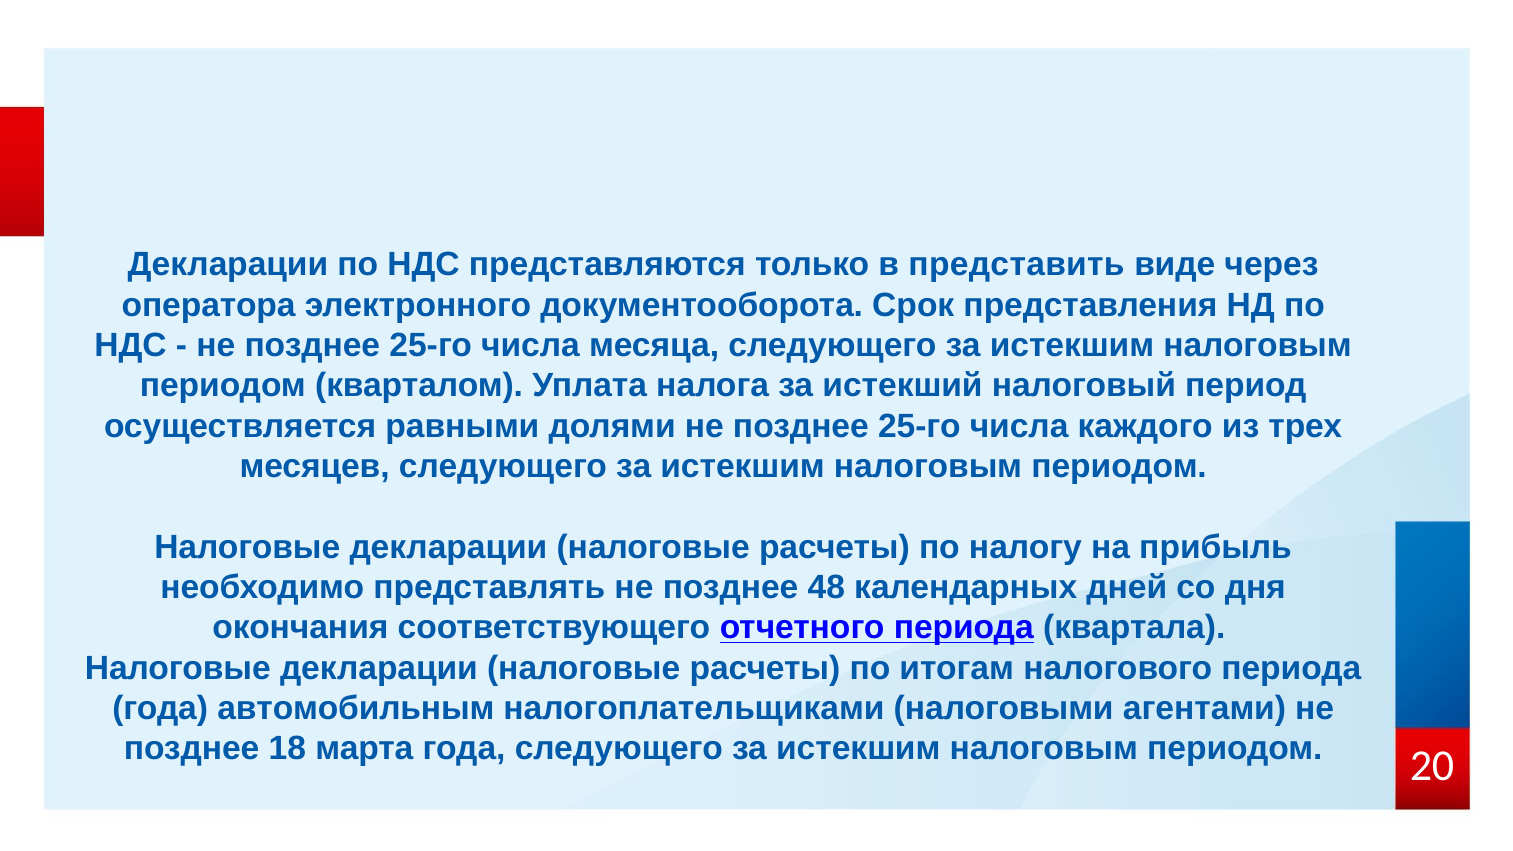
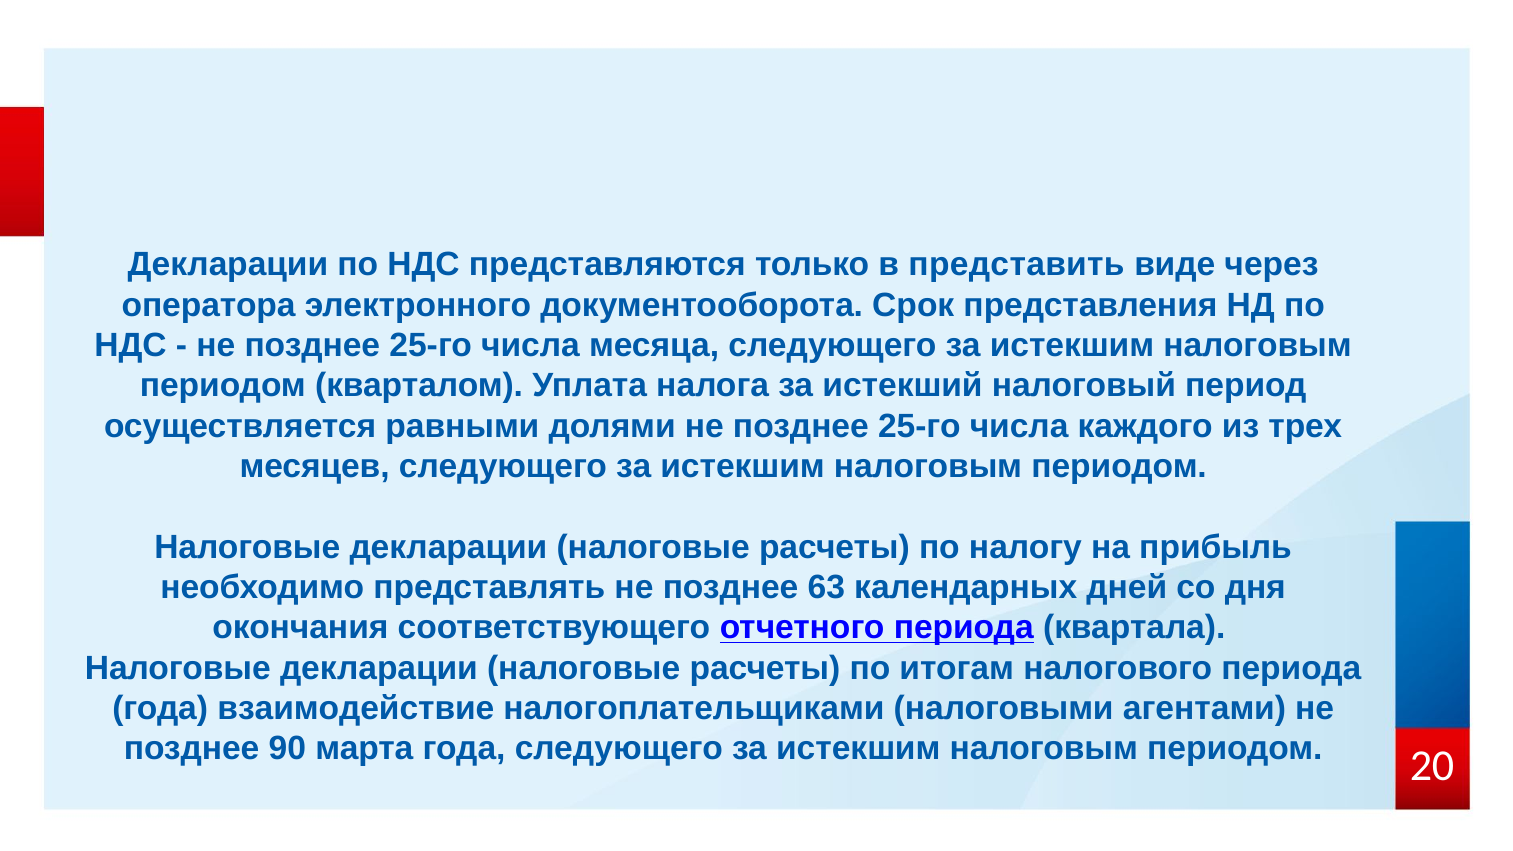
48: 48 -> 63
автомобильным: автомобильным -> взаимодействие
18: 18 -> 90
